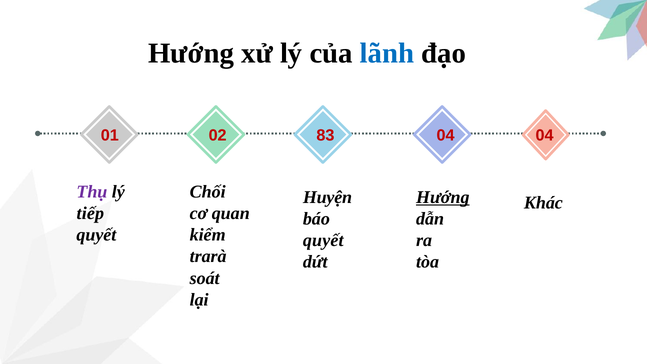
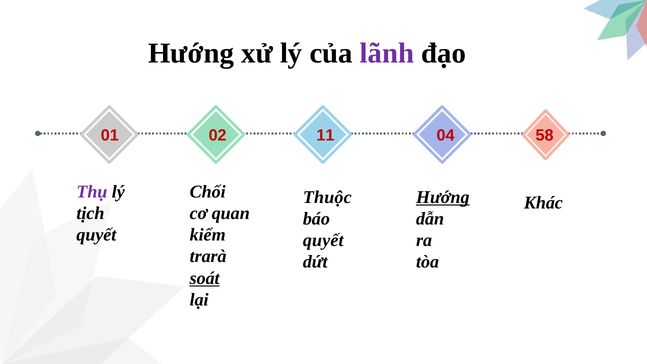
lãnh colour: blue -> purple
83: 83 -> 11
04 04: 04 -> 58
Huyện: Huyện -> Thuộc
tiếp: tiếp -> tịch
soát underline: none -> present
